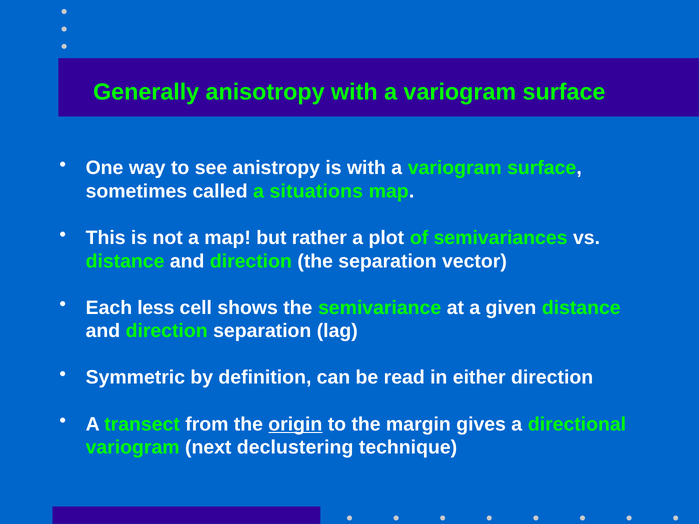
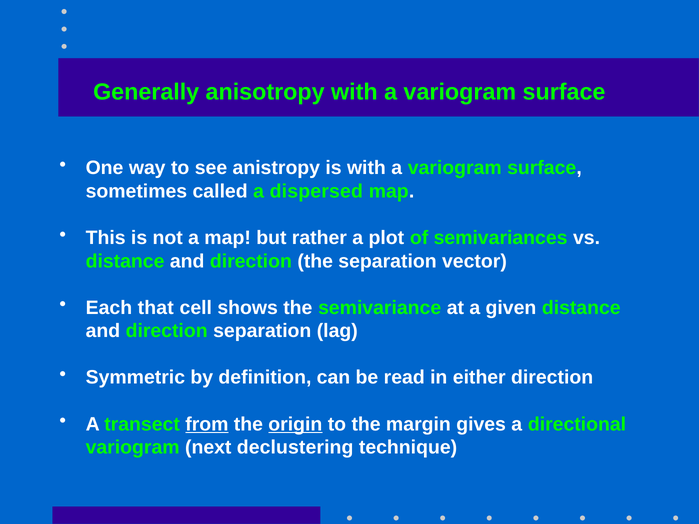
situations: situations -> dispersed
less: less -> that
from underline: none -> present
